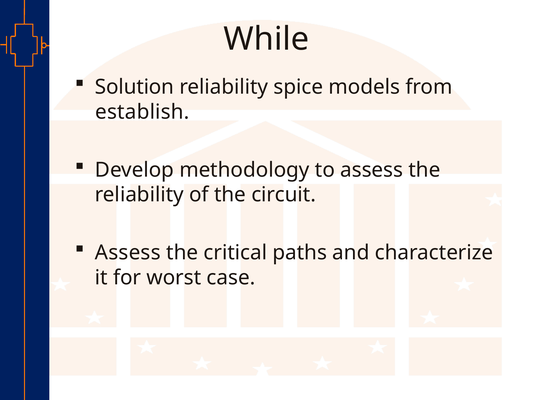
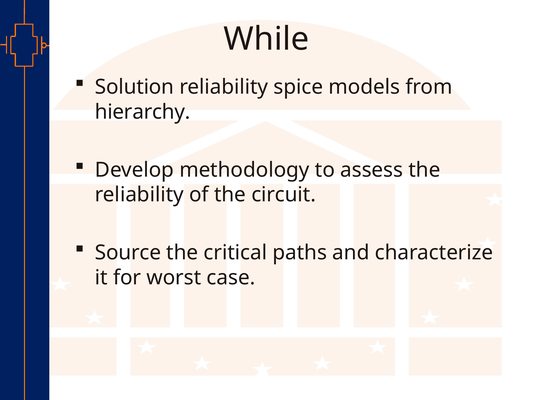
establish: establish -> hierarchy
Assess at (128, 253): Assess -> Source
